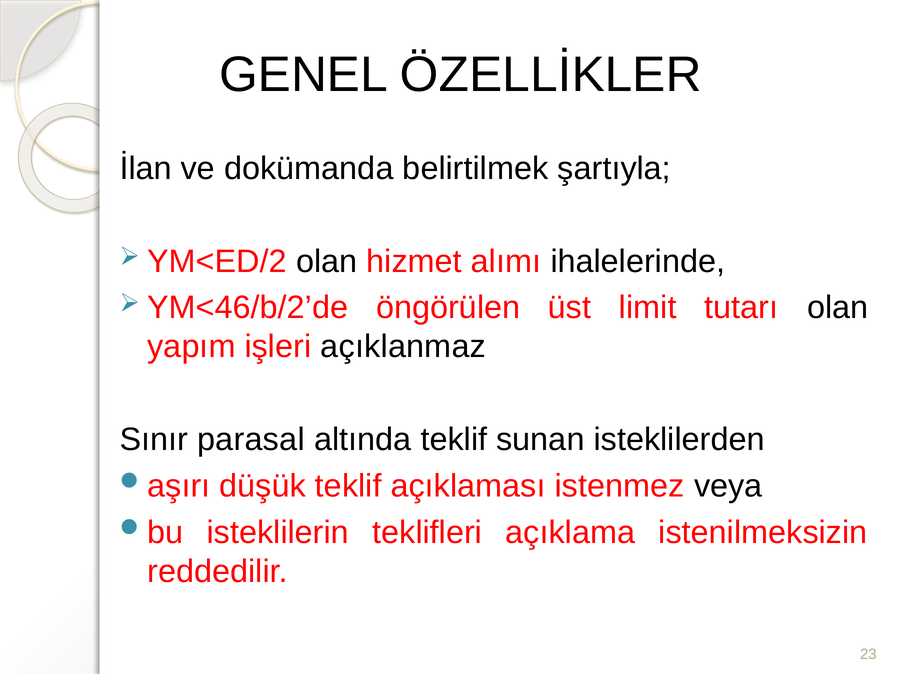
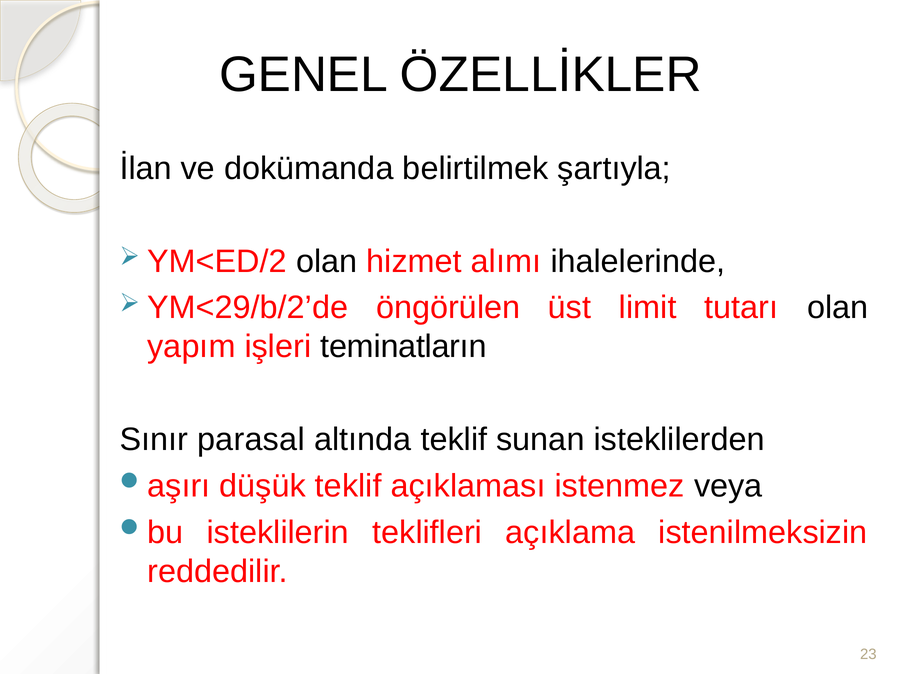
YM<46/b/2’de: YM<46/b/2’de -> YM<29/b/2’de
açıklanmaz: açıklanmaz -> teminatların
